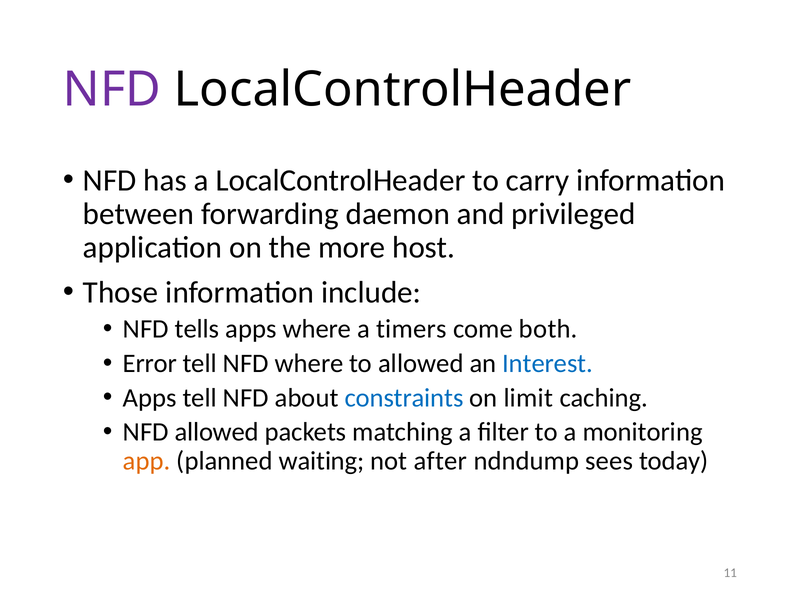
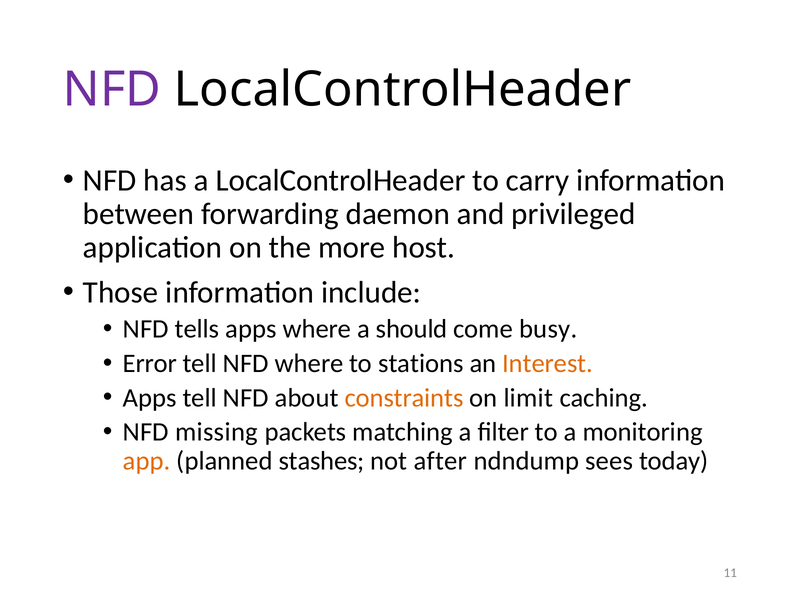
timers: timers -> should
both: both -> busy
to allowed: allowed -> stations
Interest colour: blue -> orange
constraints colour: blue -> orange
NFD allowed: allowed -> missing
waiting: waiting -> stashes
